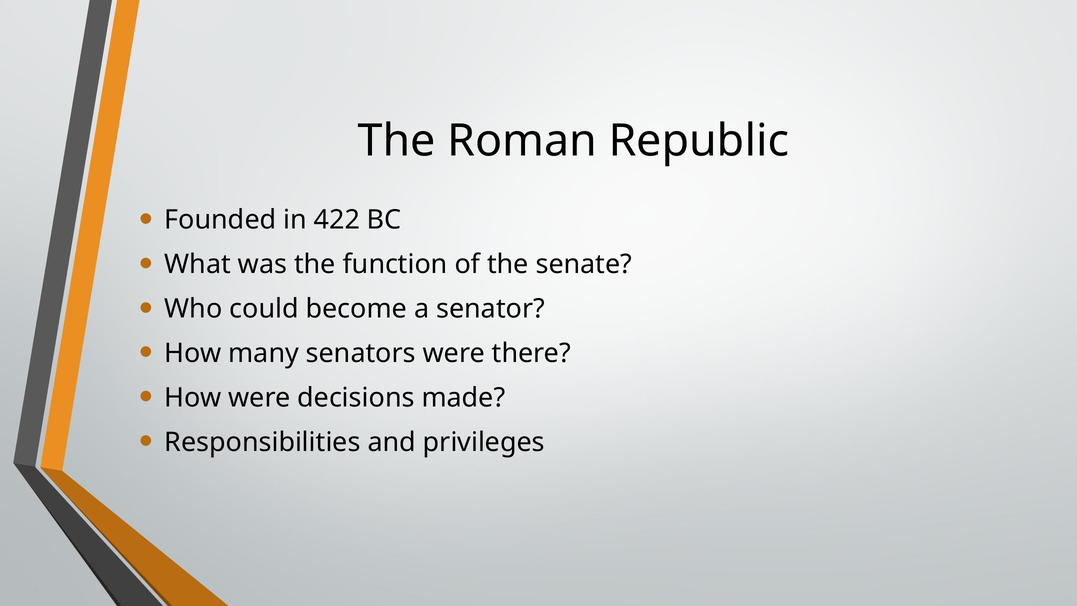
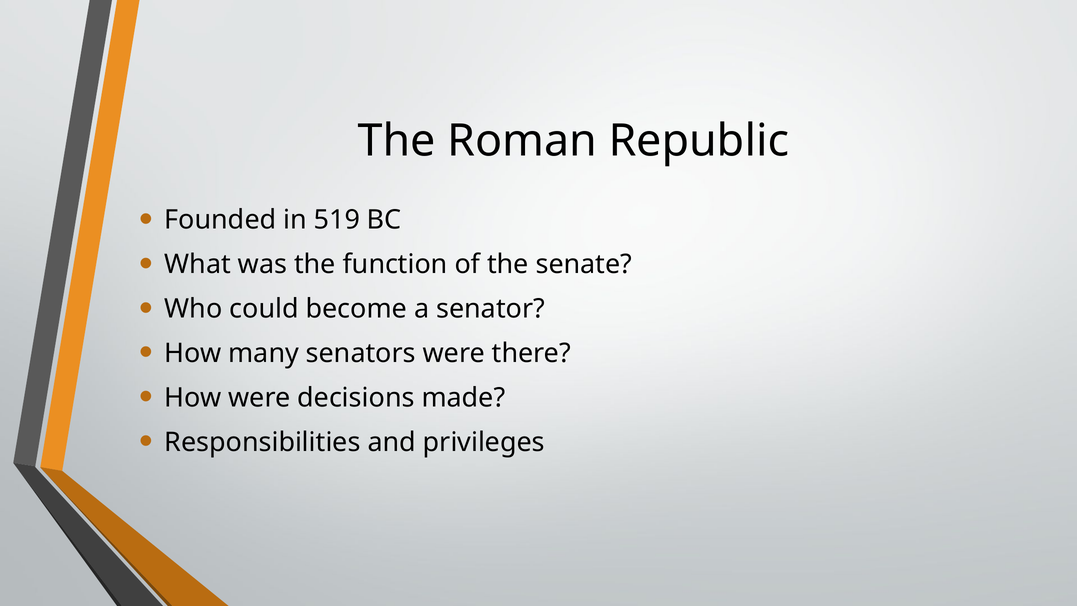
422: 422 -> 519
